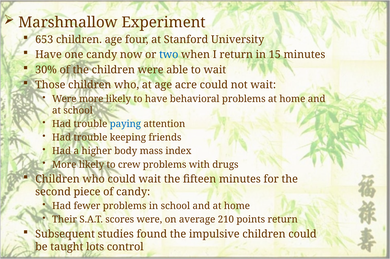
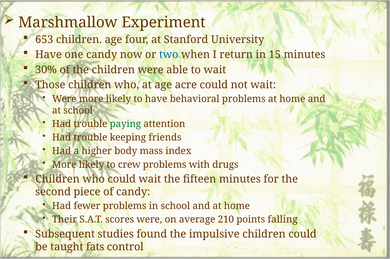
paying colour: blue -> green
points return: return -> falling
lots: lots -> fats
